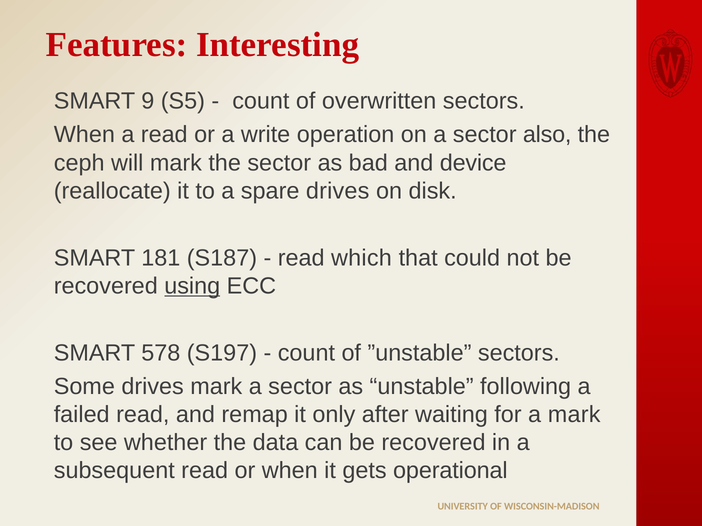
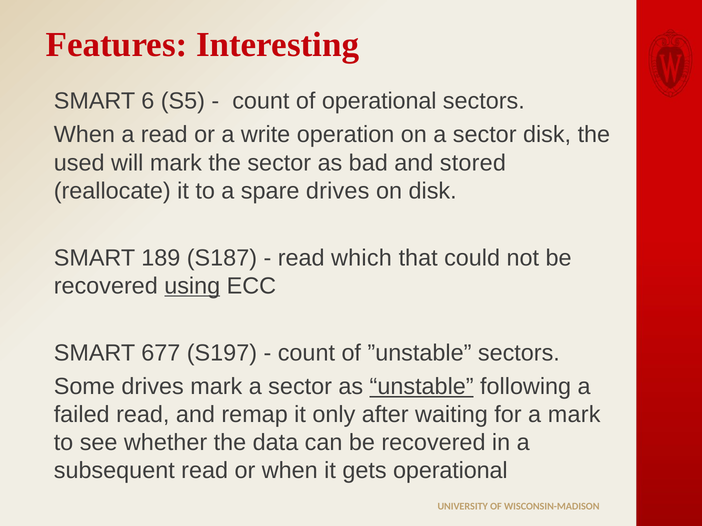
9: 9 -> 6
of overwritten: overwritten -> operational
sector also: also -> disk
ceph: ceph -> used
device: device -> stored
181: 181 -> 189
578: 578 -> 677
unstable underline: none -> present
